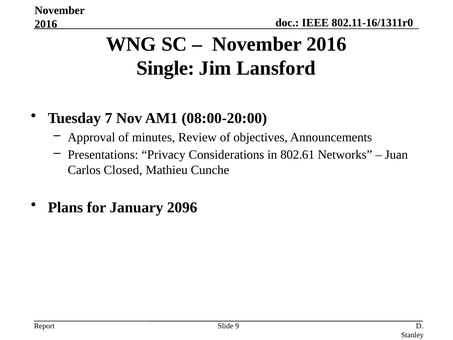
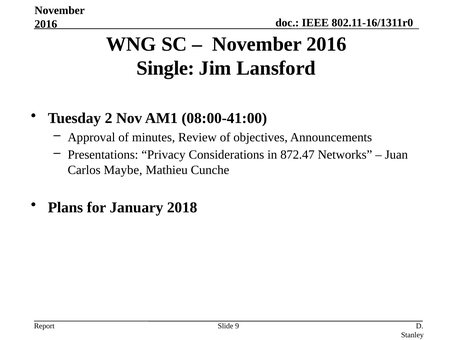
7: 7 -> 2
08:00-20:00: 08:00-20:00 -> 08:00-41:00
802.61: 802.61 -> 872.47
Closed: Closed -> Maybe
2096: 2096 -> 2018
